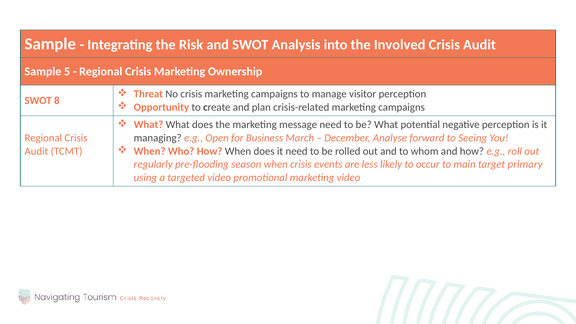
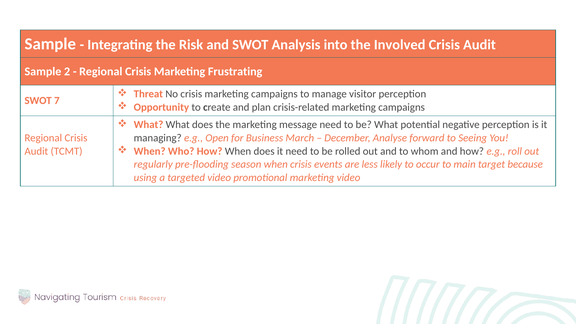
5: 5 -> 2
Ownership: Ownership -> Frustrating
8: 8 -> 7
primary: primary -> because
